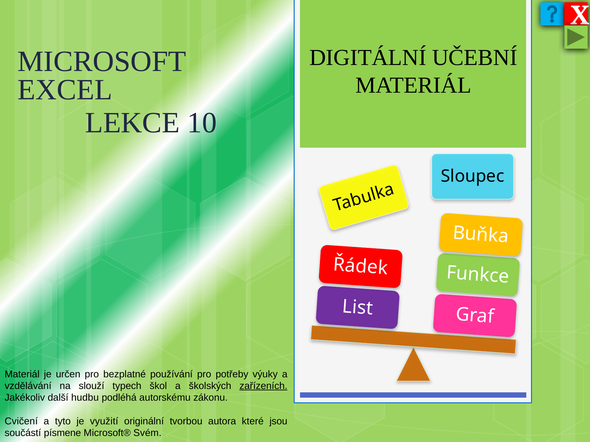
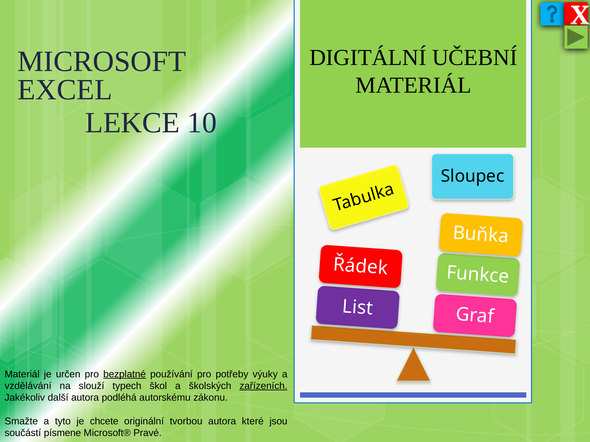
bezplatné underline: none -> present
další hudbu: hudbu -> autora
Cvičení: Cvičení -> Smažte
využití: využití -> chcete
Svém: Svém -> Pravé
